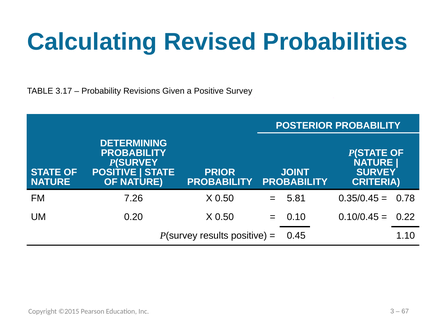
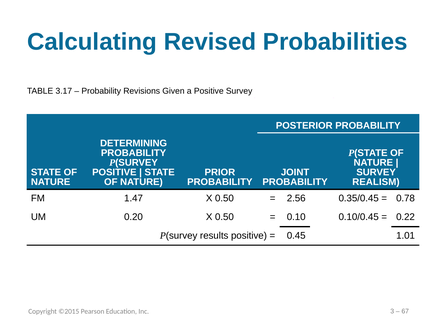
CRITERIA: CRITERIA -> REALISM
7.26: 7.26 -> 1.47
5.81: 5.81 -> 2.56
1.10: 1.10 -> 1.01
